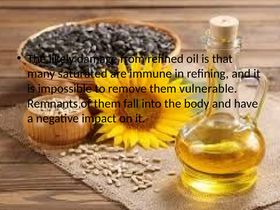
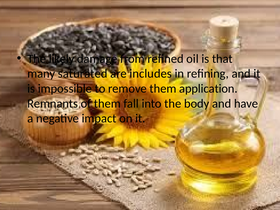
immune: immune -> includes
vulnerable: vulnerable -> application
